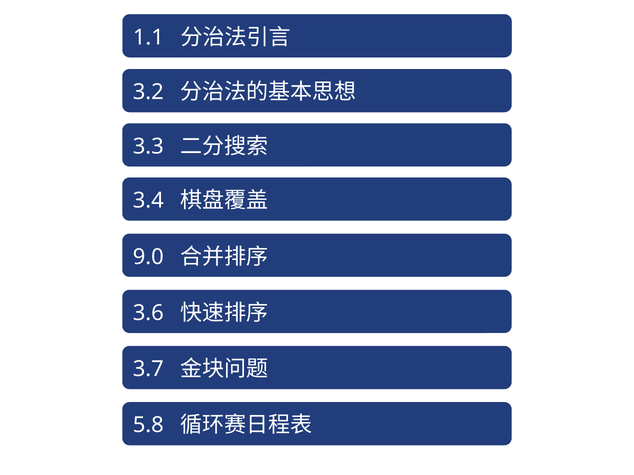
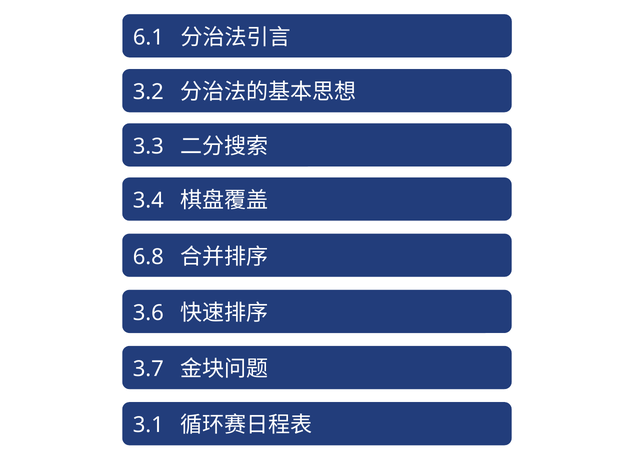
1.1: 1.1 -> 6.1
9.0: 9.0 -> 6.8
5.8: 5.8 -> 3.1
